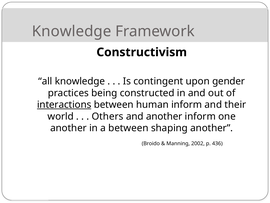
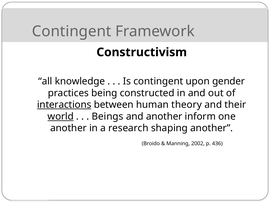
Knowledge at (72, 31): Knowledge -> Contingent
human inform: inform -> theory
world underline: none -> present
Others: Others -> Beings
a between: between -> research
